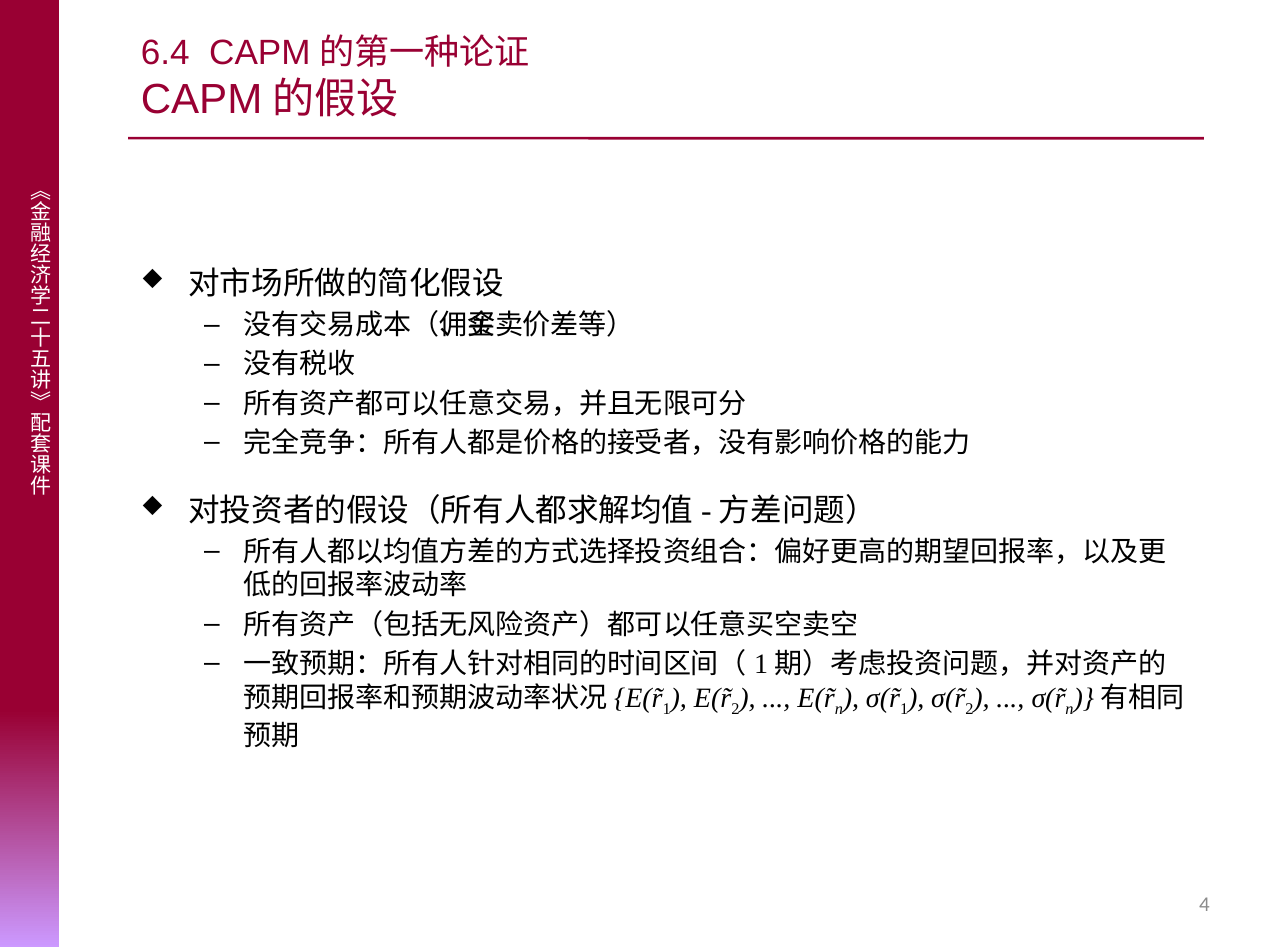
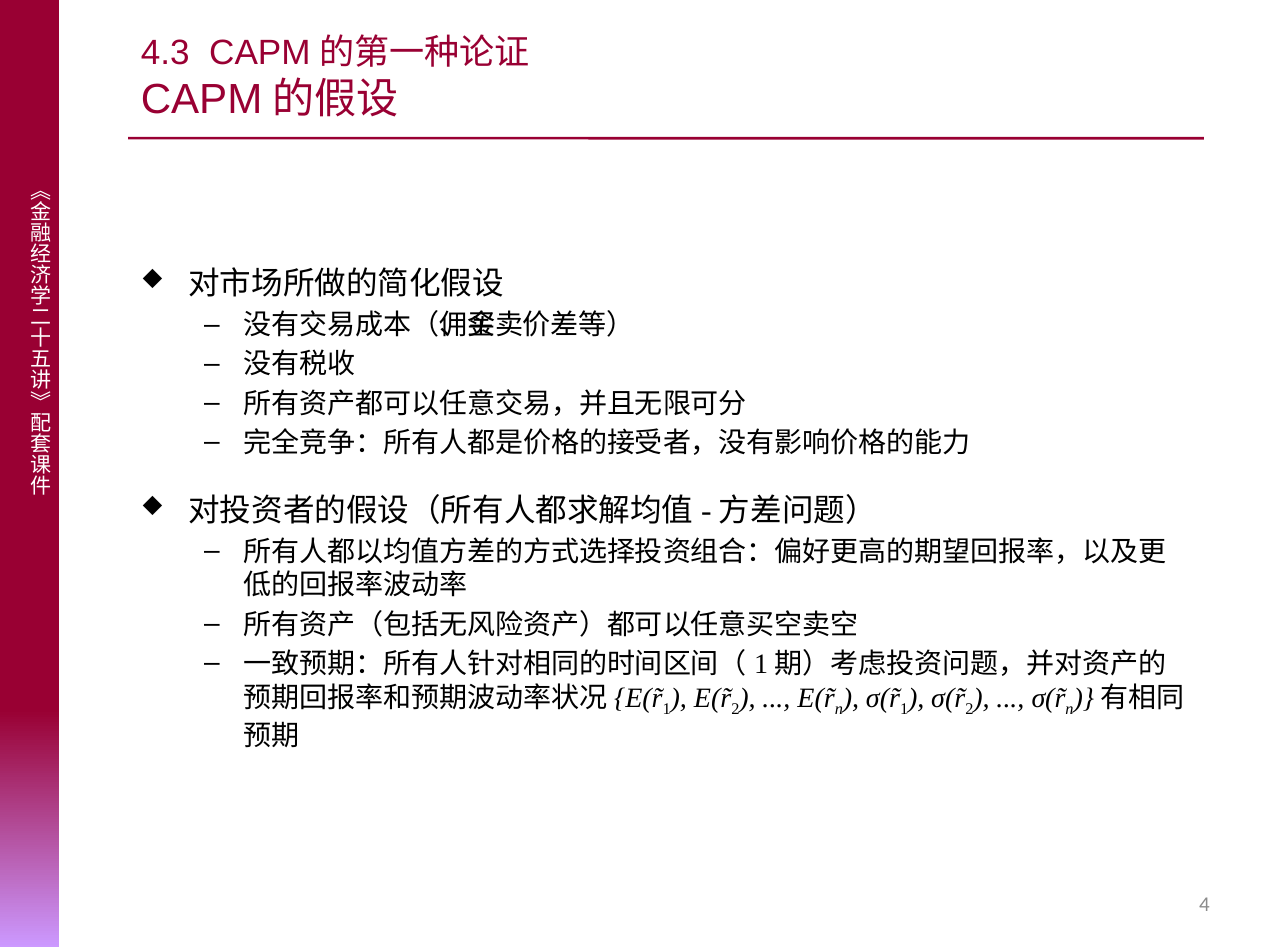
6.4: 6.4 -> 4.3
